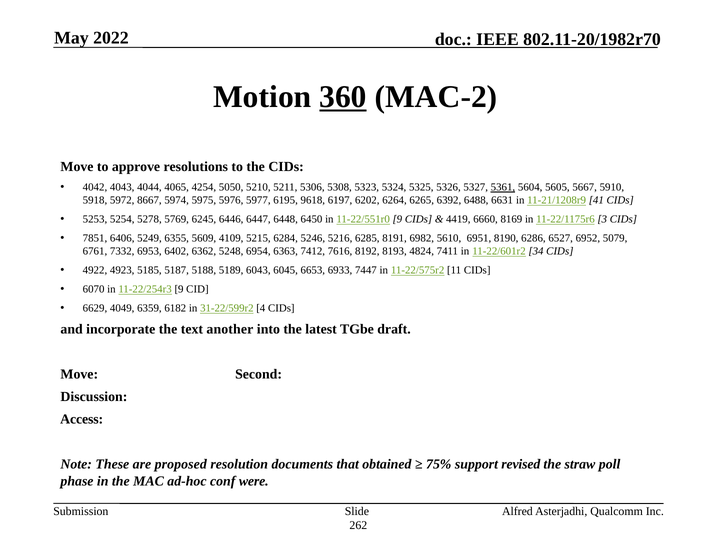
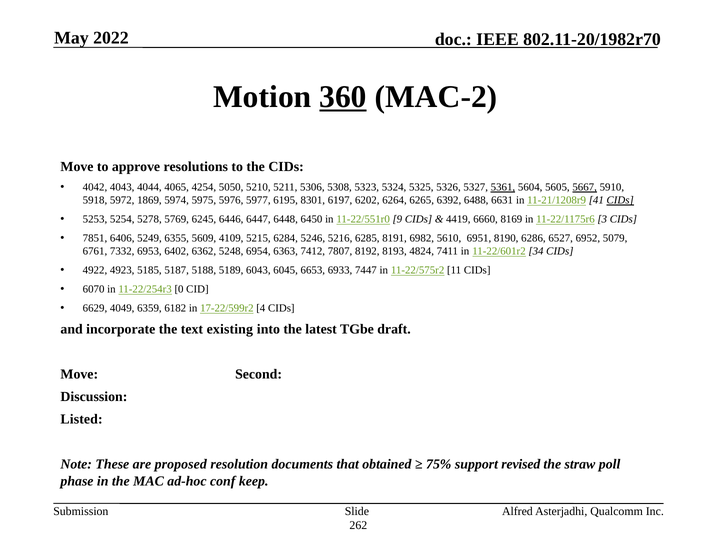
5667 underline: none -> present
8667: 8667 -> 1869
9618: 9618 -> 8301
CIDs at (620, 200) underline: none -> present
7616: 7616 -> 7807
11-22/254r3 9: 9 -> 0
31-22/599r2: 31-22/599r2 -> 17-22/599r2
another: another -> existing
Access: Access -> Listed
were: were -> keep
